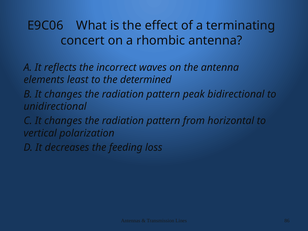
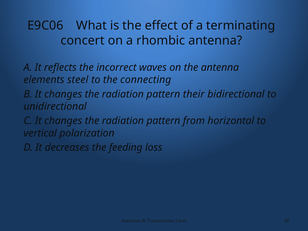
least: least -> steel
determined: determined -> connecting
peak: peak -> their
